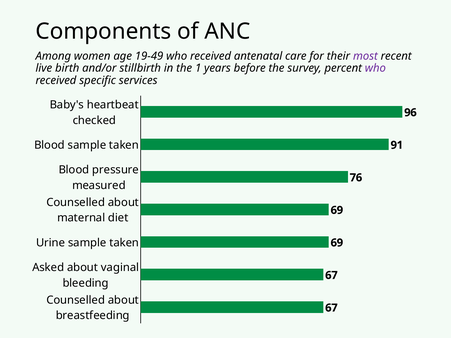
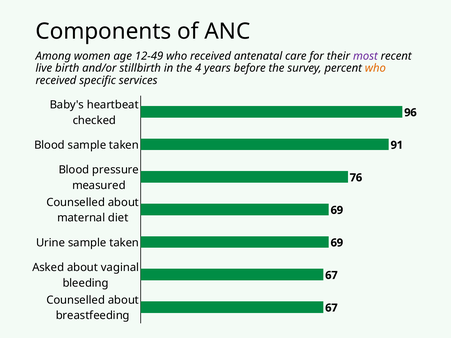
19-49: 19-49 -> 12-49
1: 1 -> 4
who at (375, 68) colour: purple -> orange
